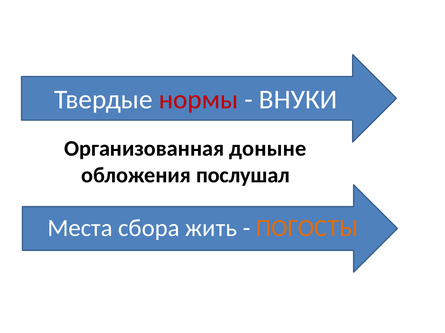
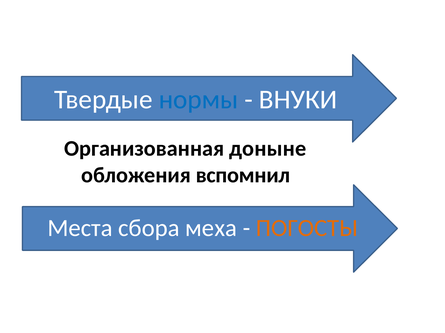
нормы colour: red -> blue
послушал: послушал -> вспомнил
жить: жить -> меха
